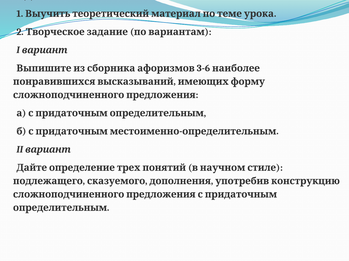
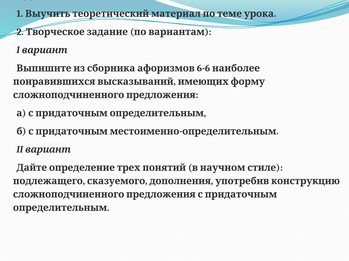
3-6: 3-6 -> 6-6
